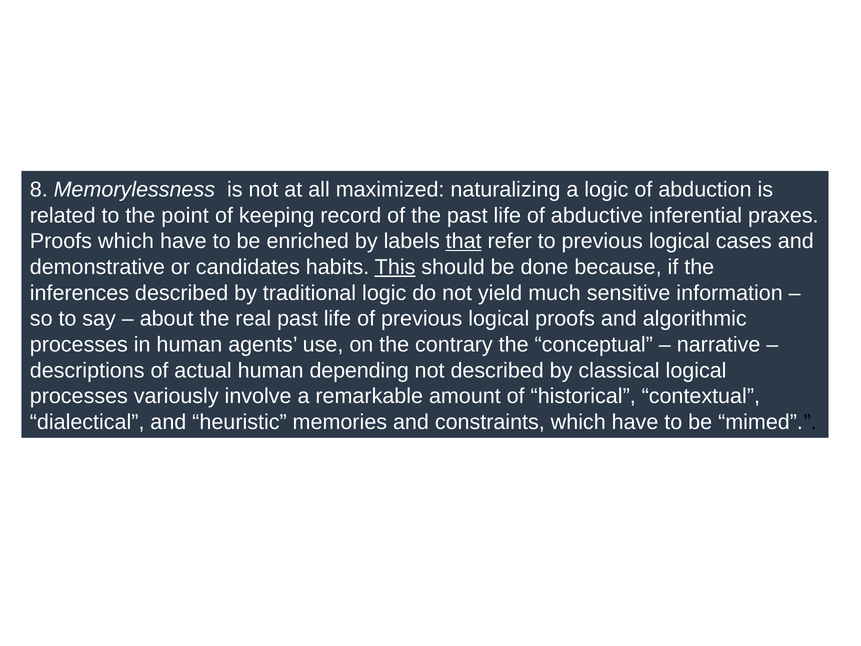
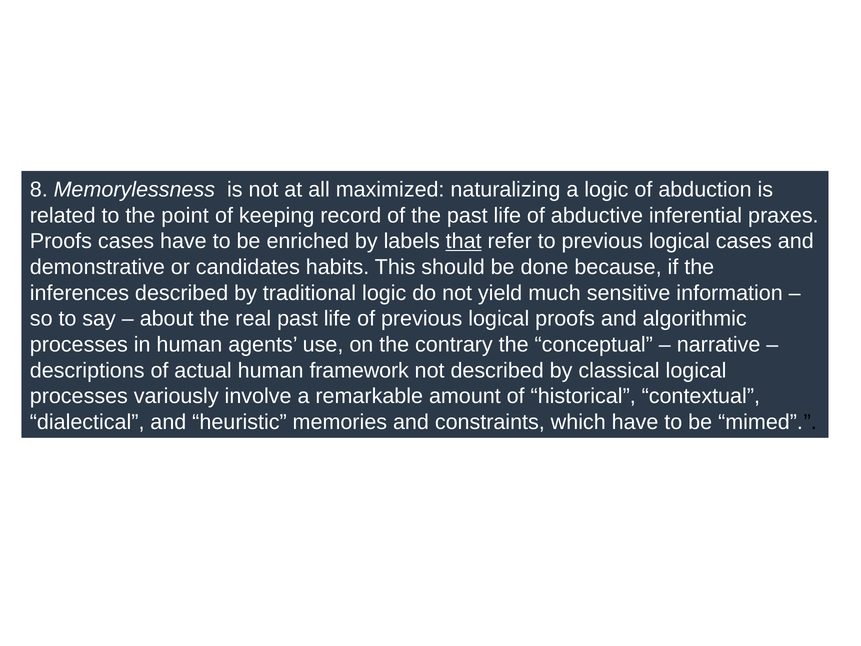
Proofs which: which -> cases
This underline: present -> none
depending: depending -> framework
